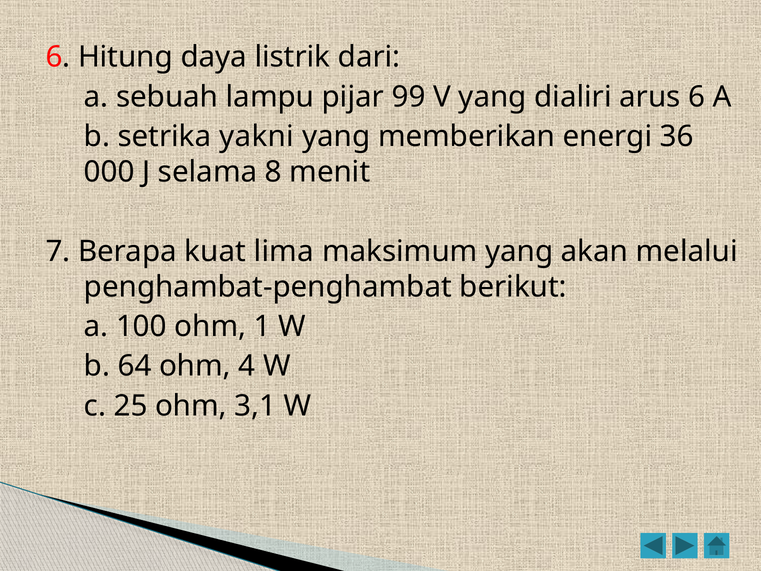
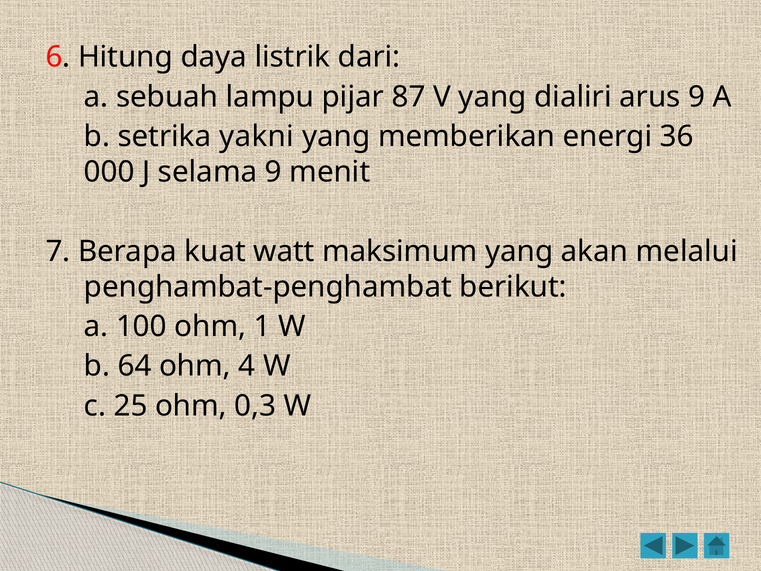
99: 99 -> 87
arus 6: 6 -> 9
selama 8: 8 -> 9
lima: lima -> watt
3,1: 3,1 -> 0,3
